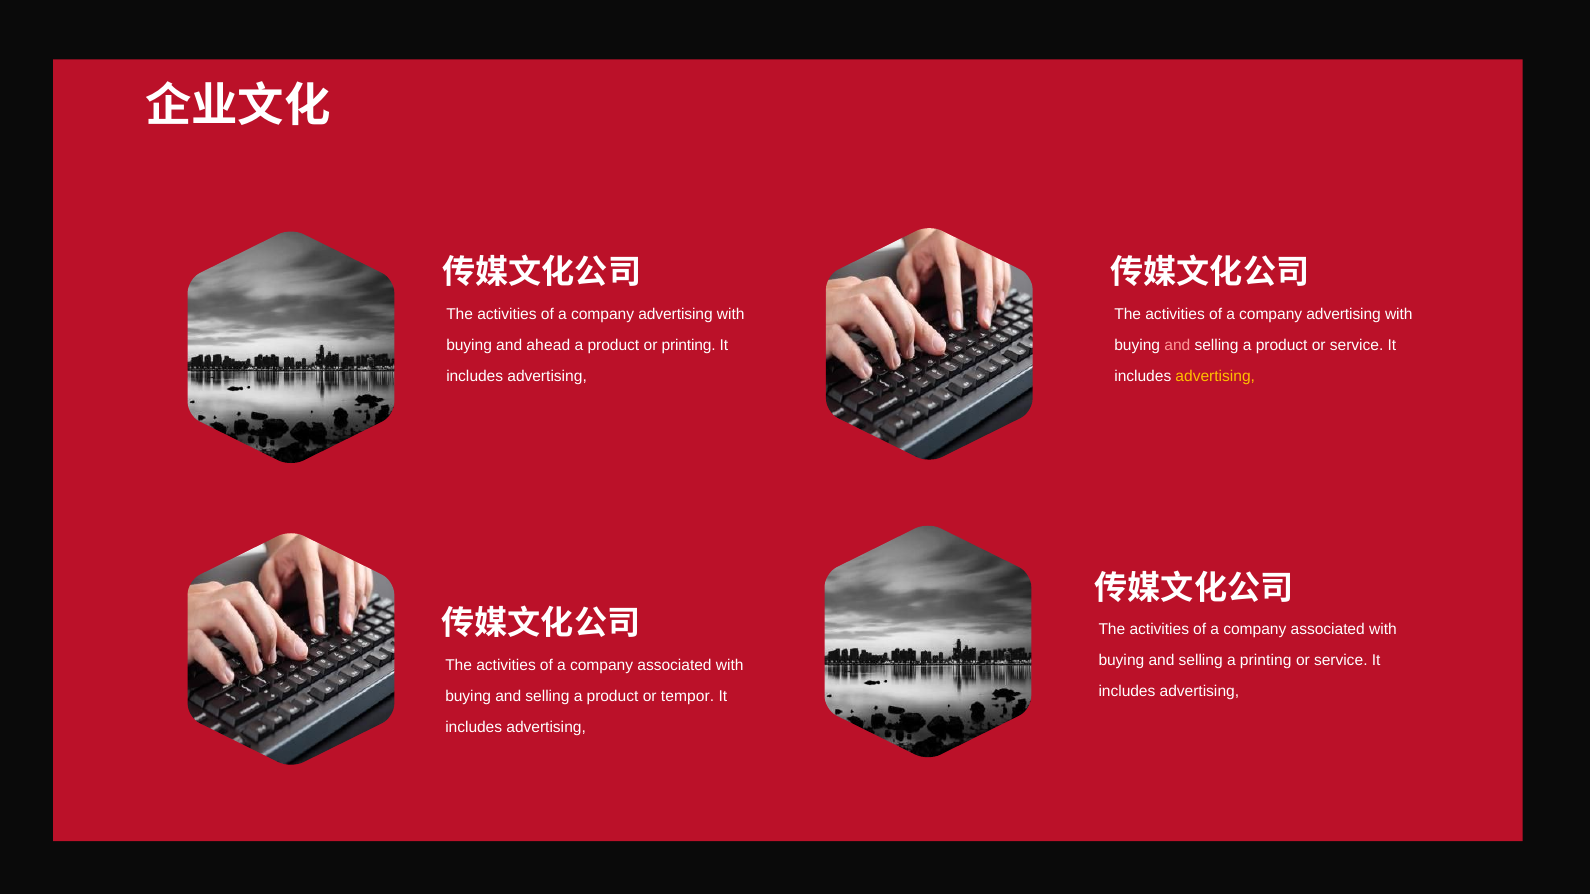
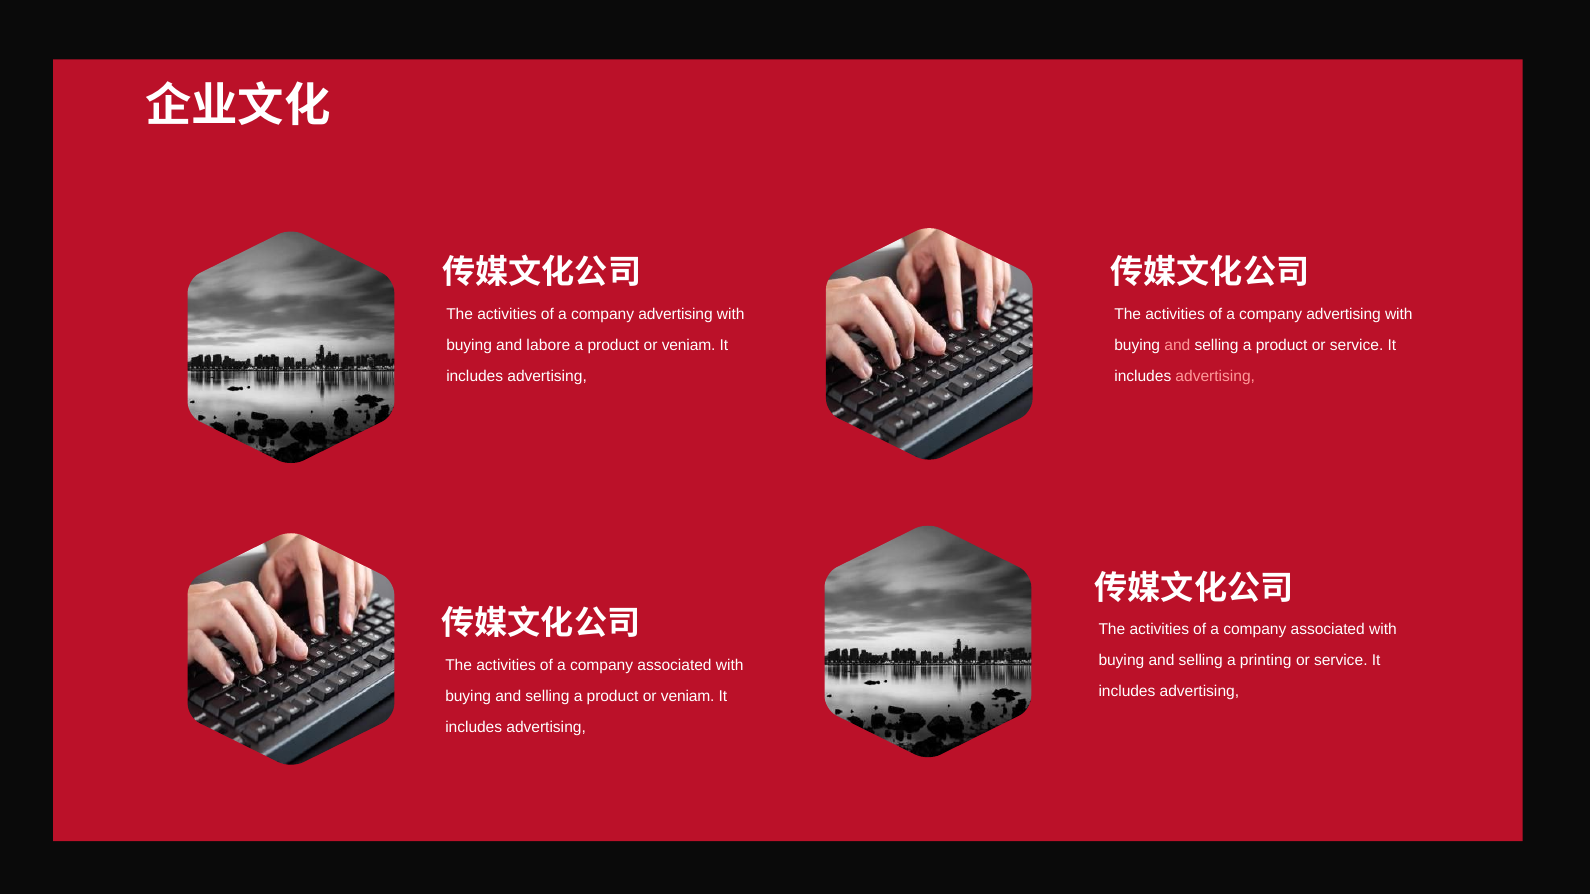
ahead: ahead -> labore
printing at (689, 346): printing -> veniam
advertising at (1215, 377) colour: yellow -> pink
tempor at (688, 696): tempor -> veniam
